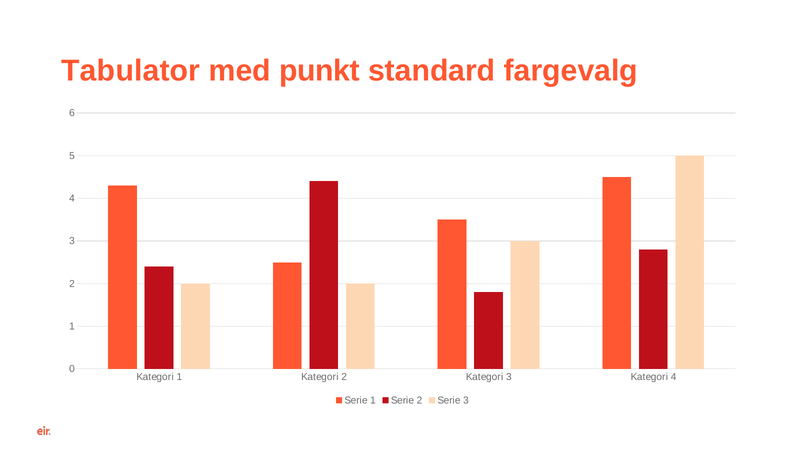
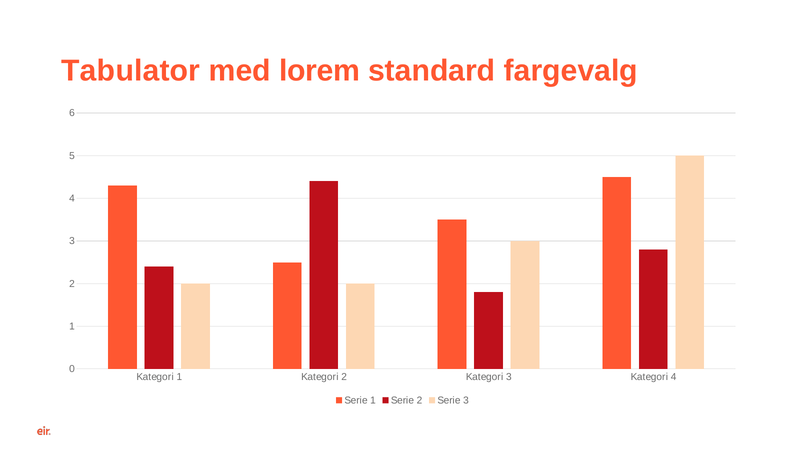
punkt: punkt -> lorem
